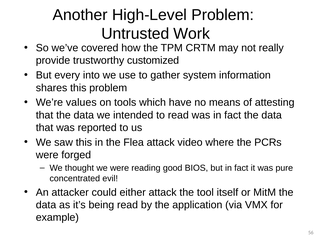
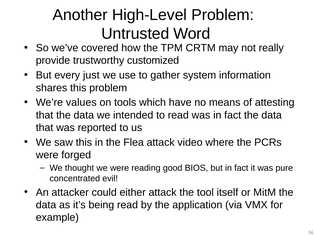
Work: Work -> Word
into: into -> just
